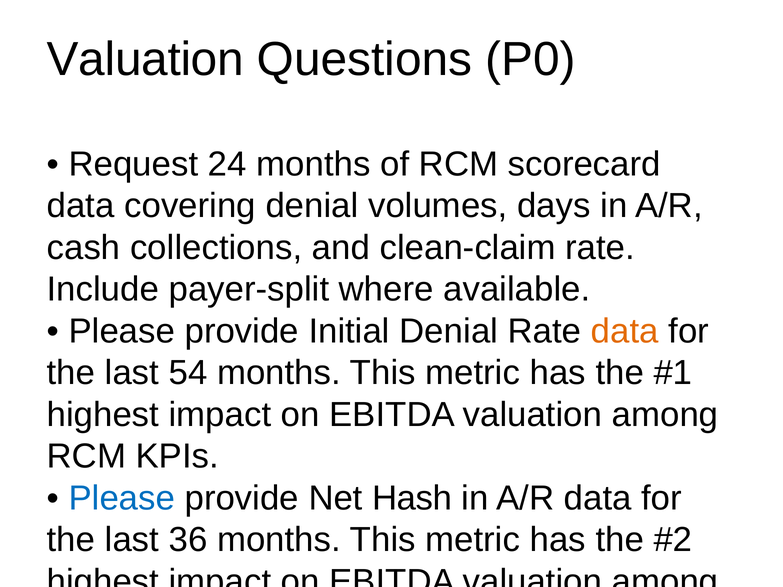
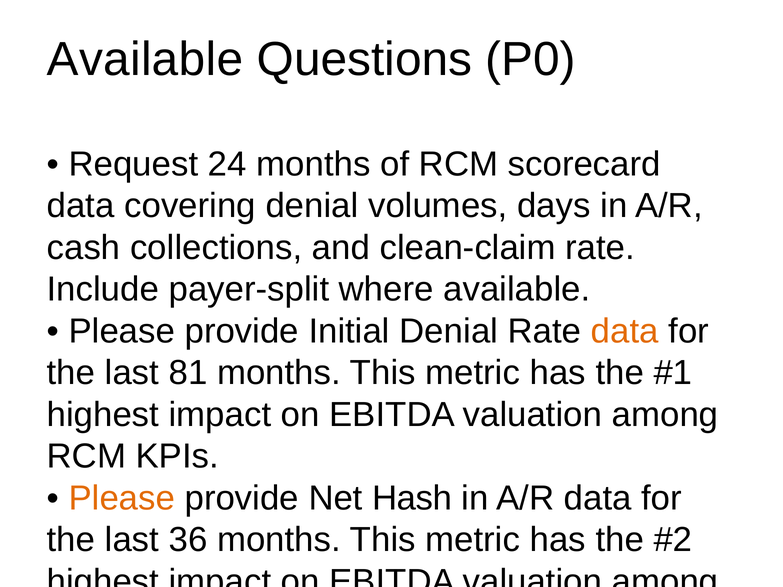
Valuation at (145, 59): Valuation -> Available
54: 54 -> 81
Please at (122, 498) colour: blue -> orange
